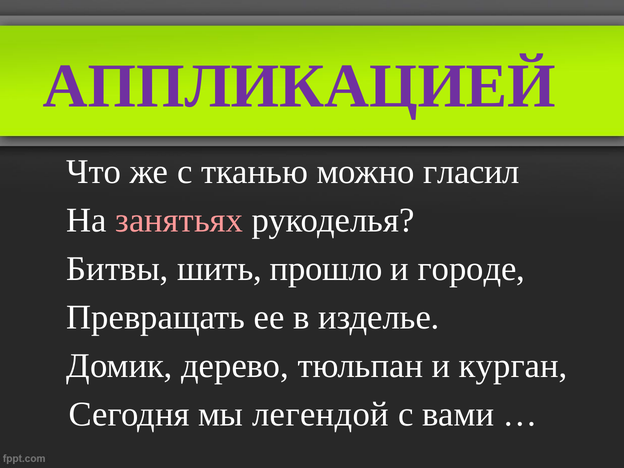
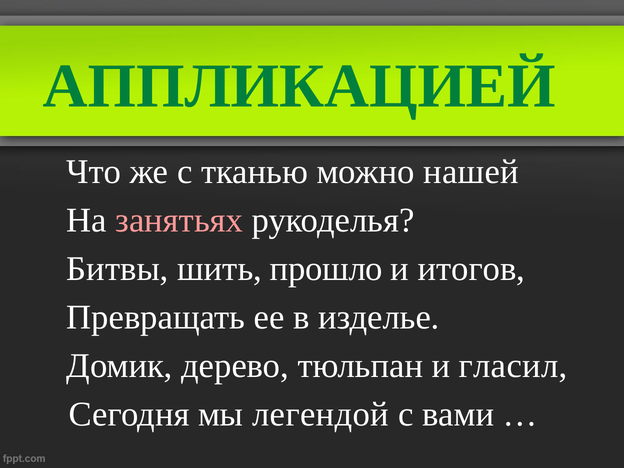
АППЛИКАЦИЕЙ colour: purple -> green
гласил: гласил -> нашей
городе: городе -> итогов
курган: курган -> гласил
